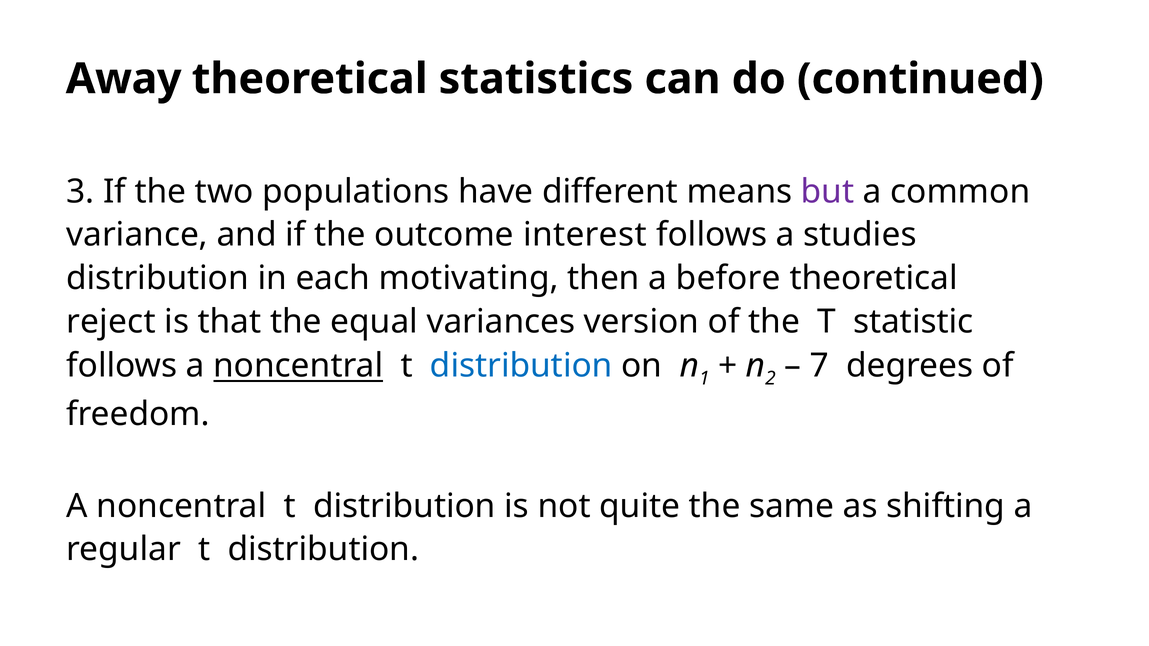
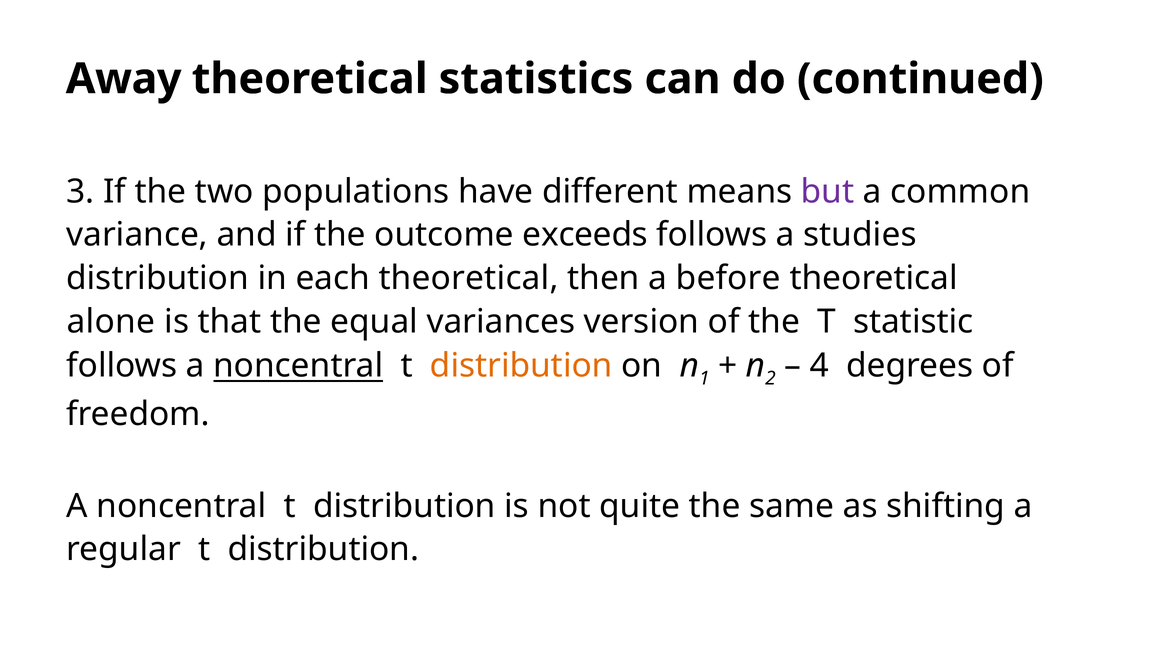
interest: interest -> exceeds
each motivating: motivating -> theoretical
reject: reject -> alone
distribution at (521, 366) colour: blue -> orange
7: 7 -> 4
